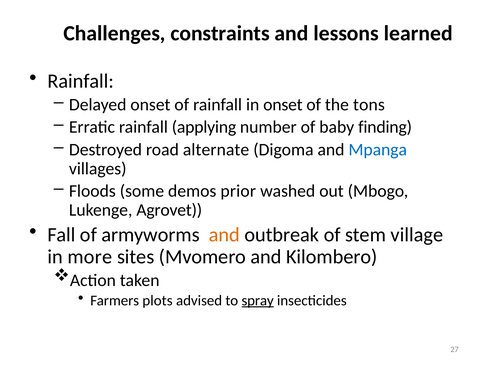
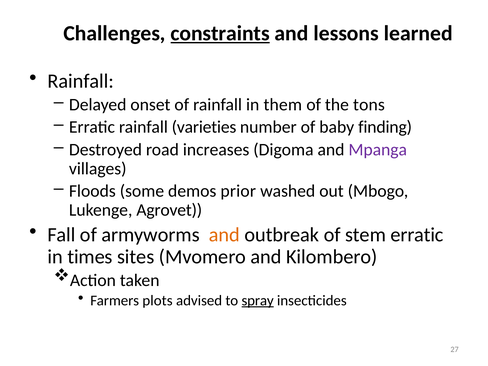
constraints underline: none -> present
in onset: onset -> them
applying: applying -> varieties
alternate: alternate -> increases
Mpanga colour: blue -> purple
stem village: village -> erratic
more: more -> times
